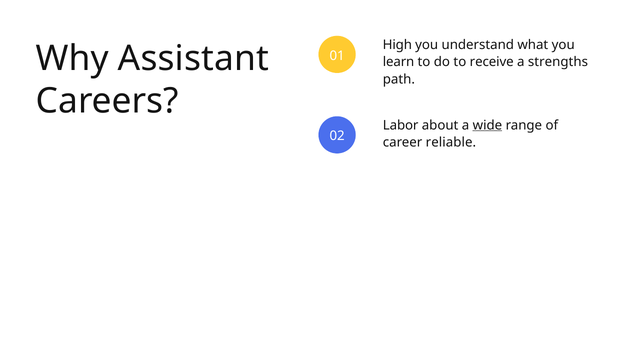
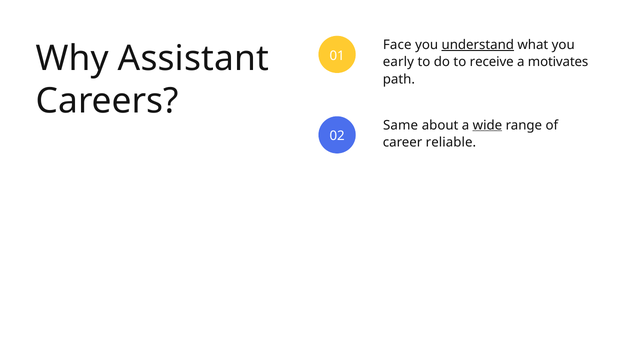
High: High -> Face
understand underline: none -> present
learn: learn -> early
strengths: strengths -> motivates
Labor: Labor -> Same
